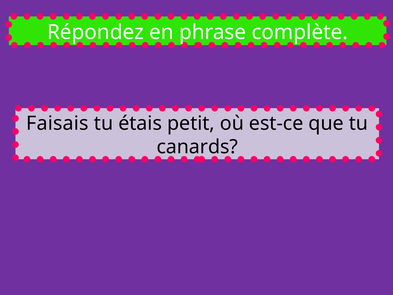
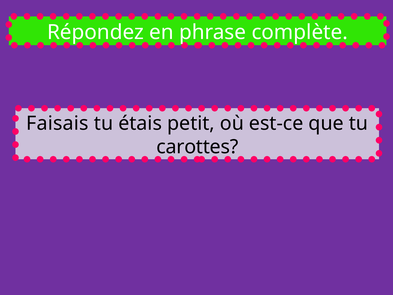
canards: canards -> carottes
